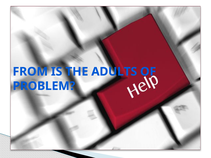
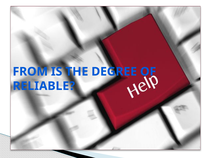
ADULTS: ADULTS -> DEGREE
PROBLEM: PROBLEM -> RELIABLE
